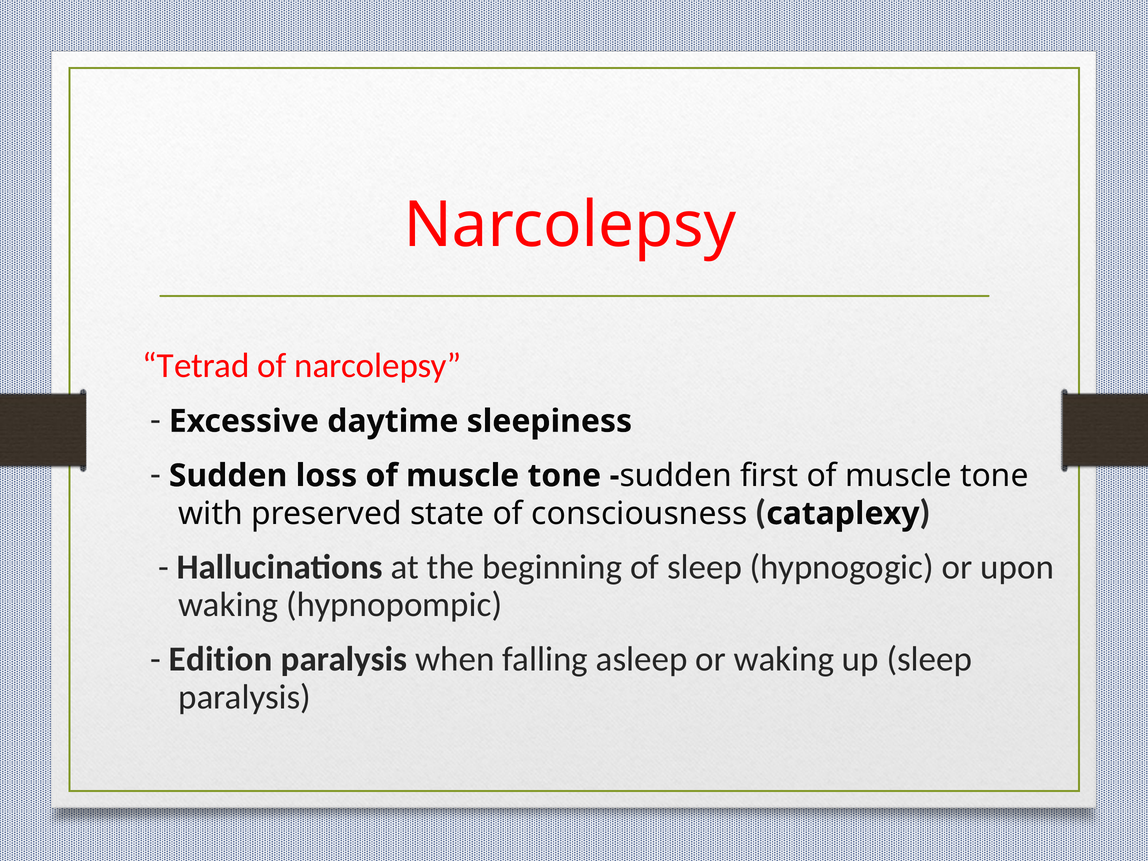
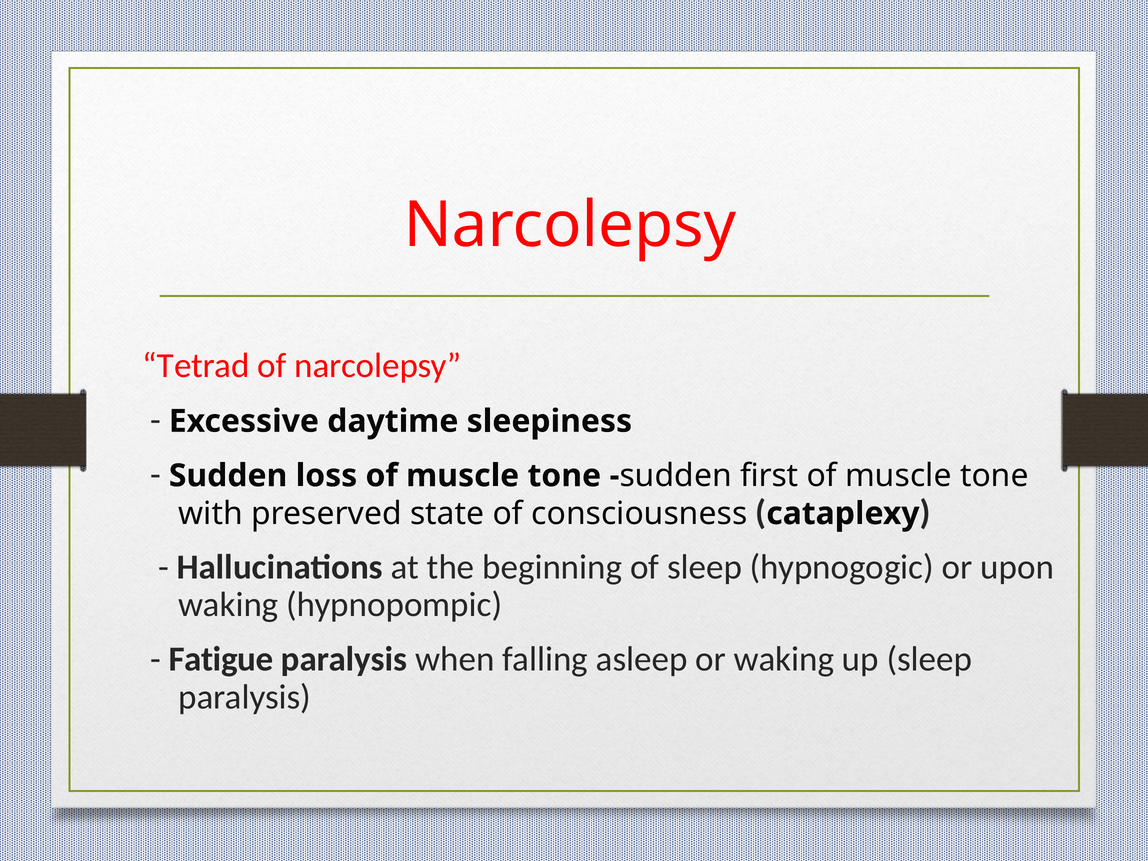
Edition: Edition -> Fatigue
